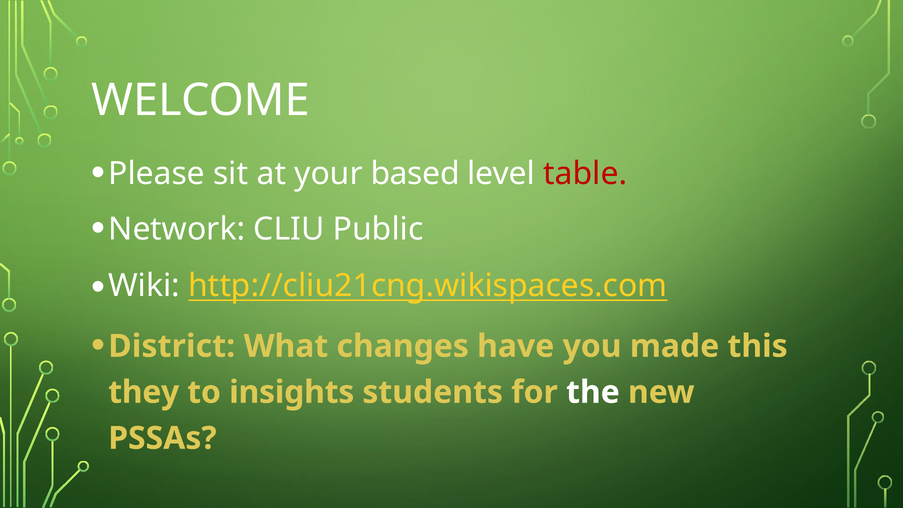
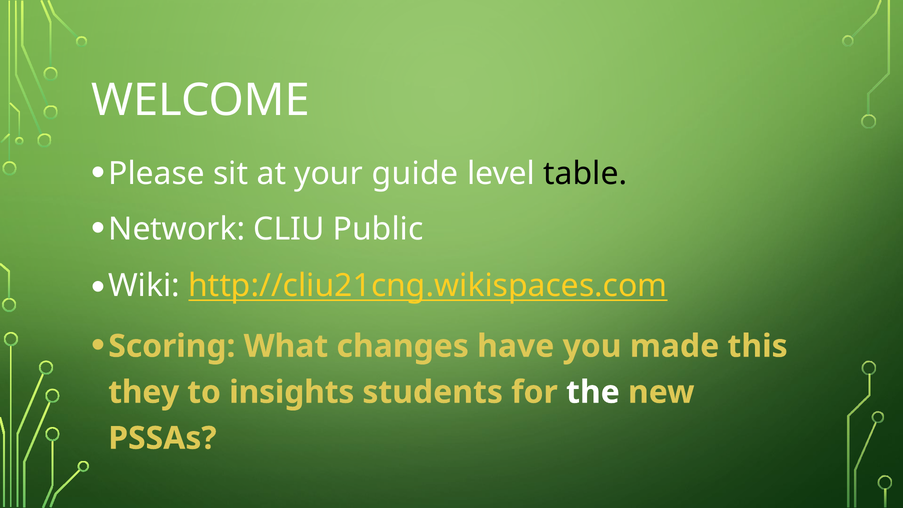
based: based -> guide
table colour: red -> black
District: District -> Scoring
